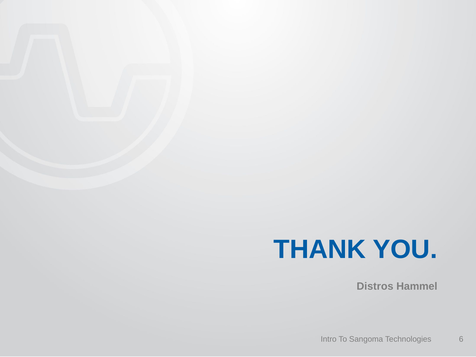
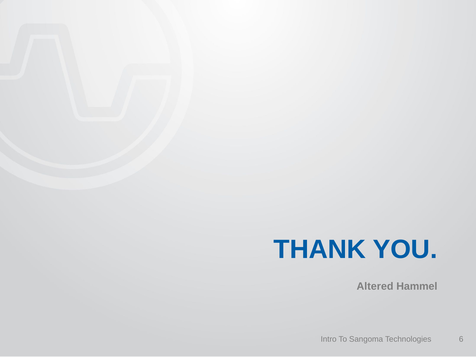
Distros: Distros -> Altered
